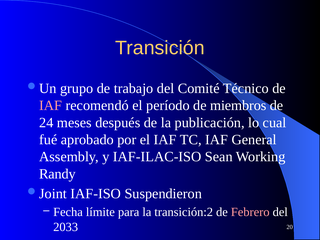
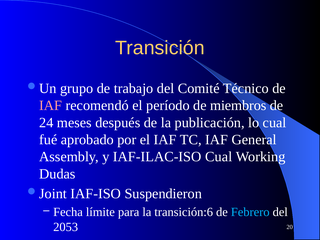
IAF-ILAC-ISO Sean: Sean -> Cual
Randy: Randy -> Dudas
transición:2: transición:2 -> transición:6
Febrero colour: pink -> light blue
2033: 2033 -> 2053
